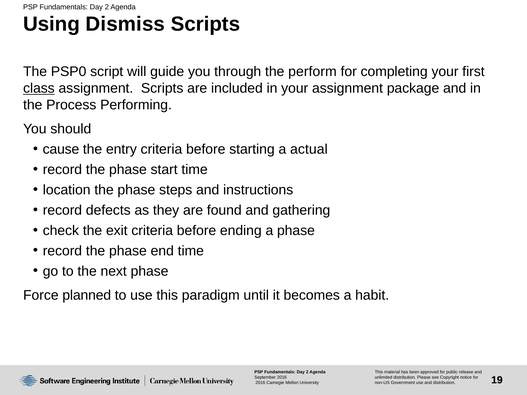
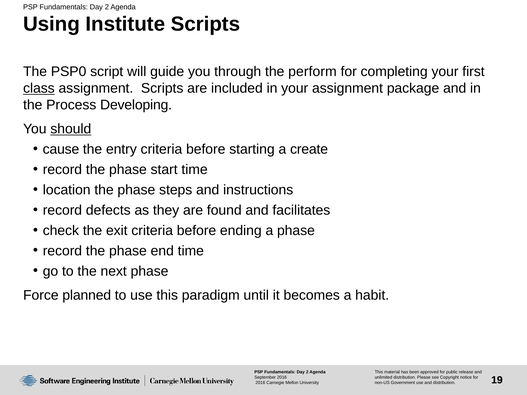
Dismiss: Dismiss -> Institute
Performing: Performing -> Developing
should underline: none -> present
actual: actual -> create
gathering: gathering -> facilitates
